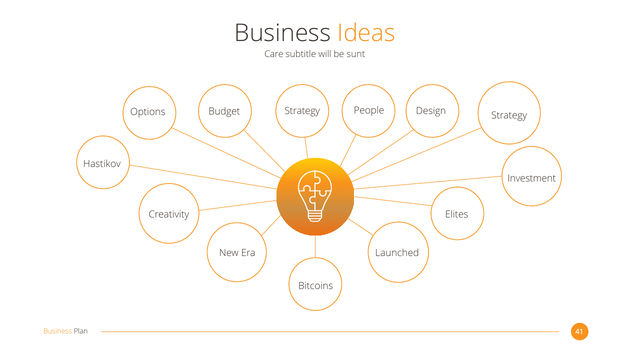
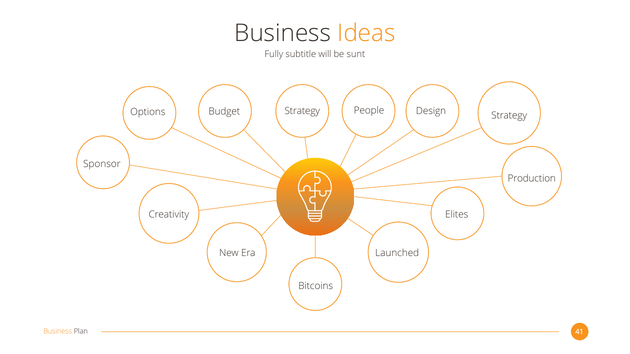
Care: Care -> Fully
Hastikov: Hastikov -> Sponsor
Investment: Investment -> Production
